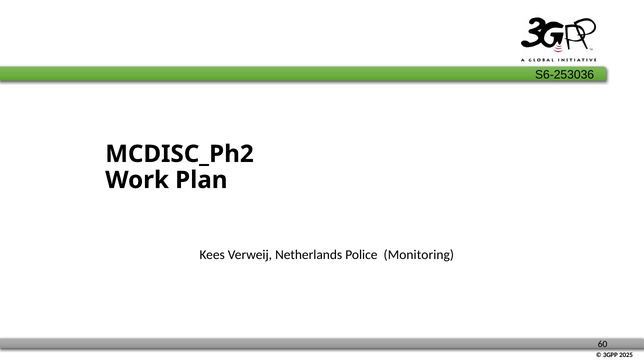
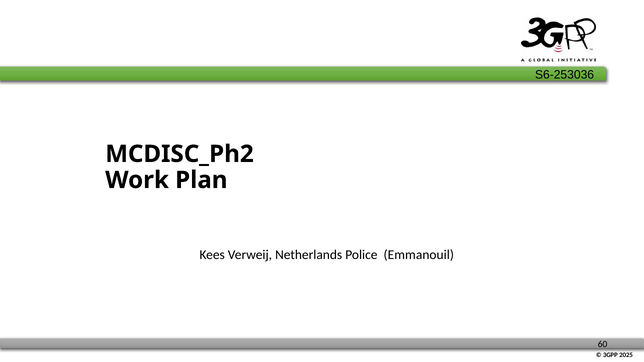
Monitoring: Monitoring -> Emmanouil
